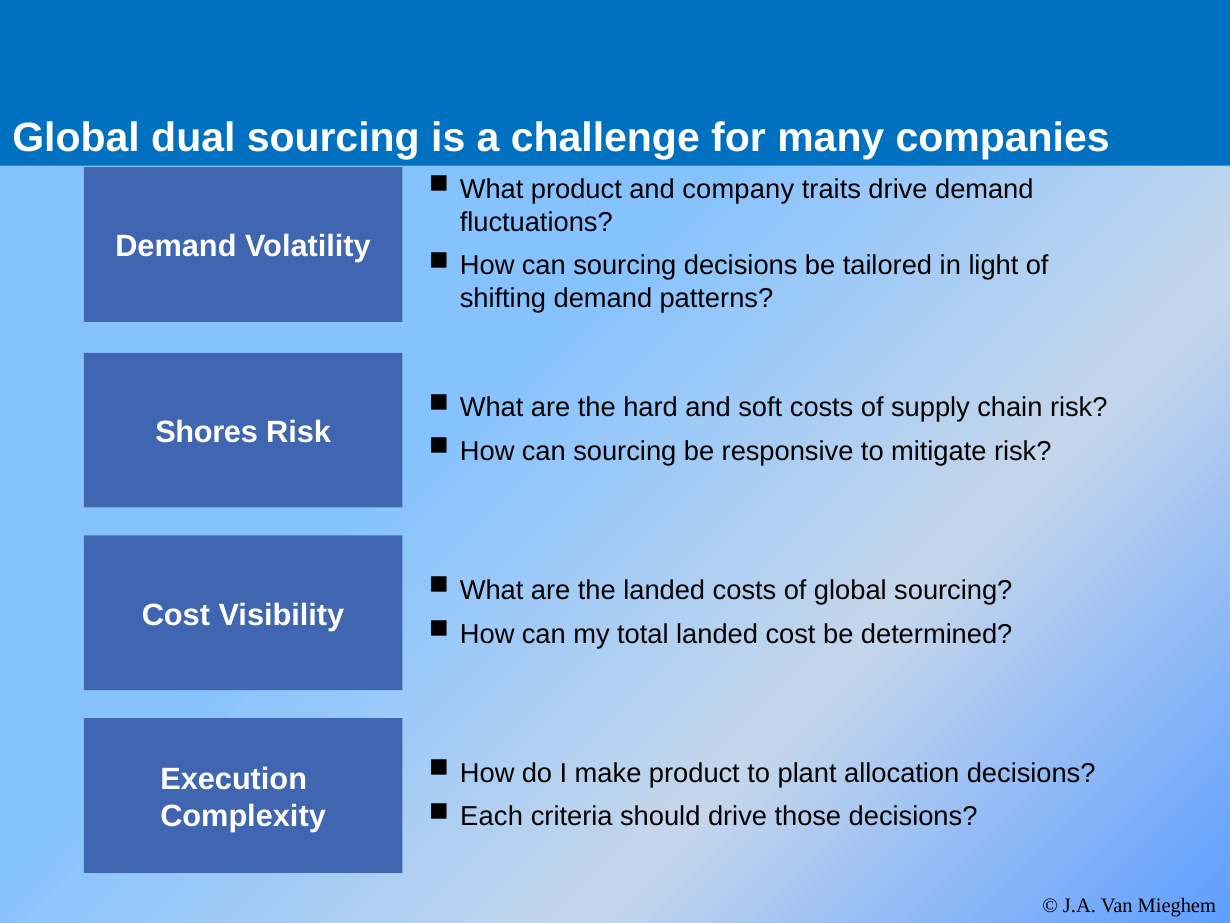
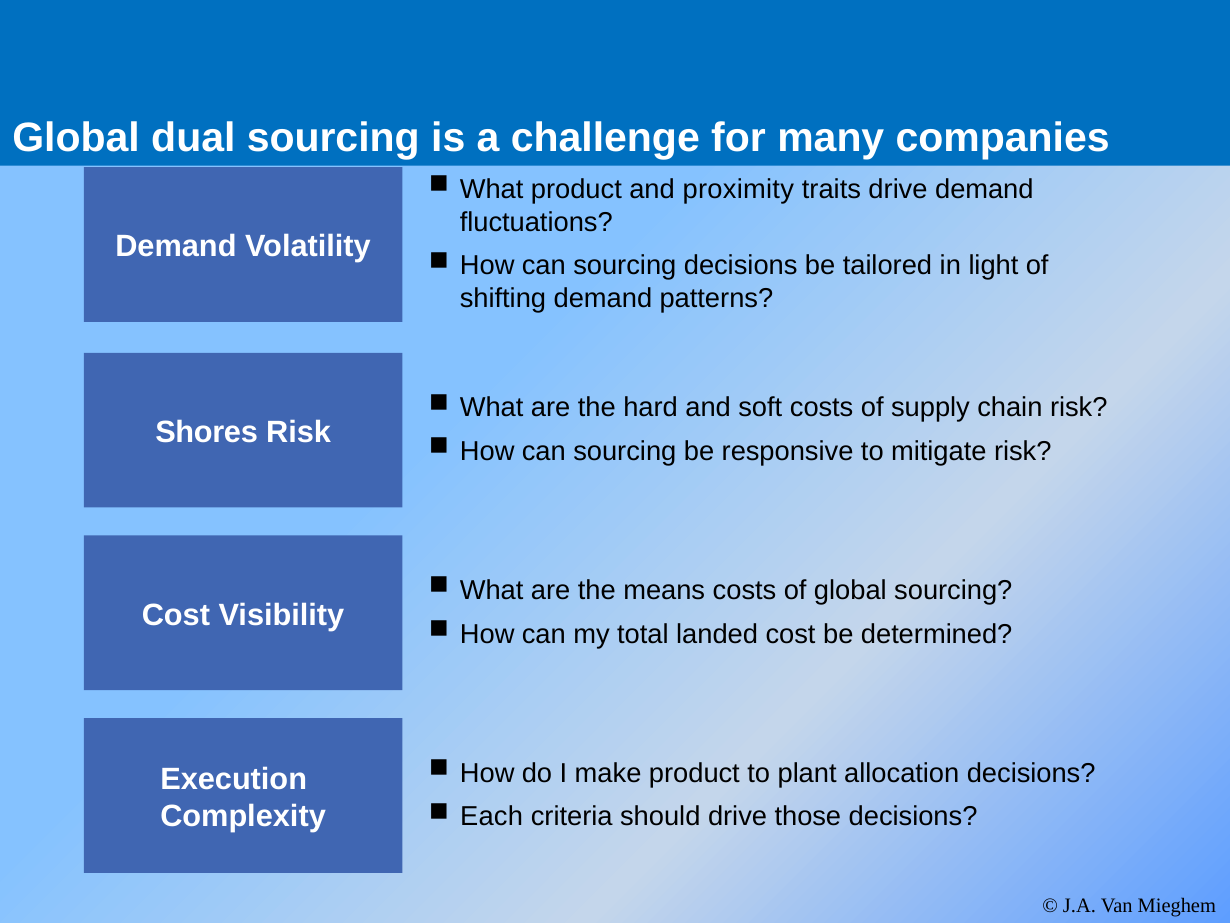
company: company -> proximity
the landed: landed -> means
